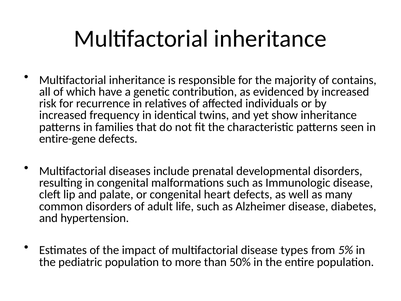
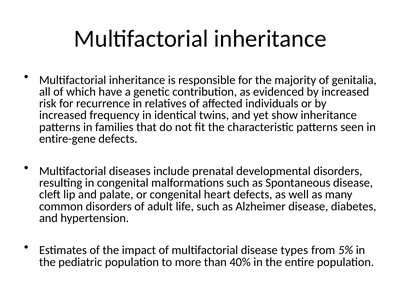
contains: contains -> genitalia
Immunologic: Immunologic -> Spontaneous
50%: 50% -> 40%
